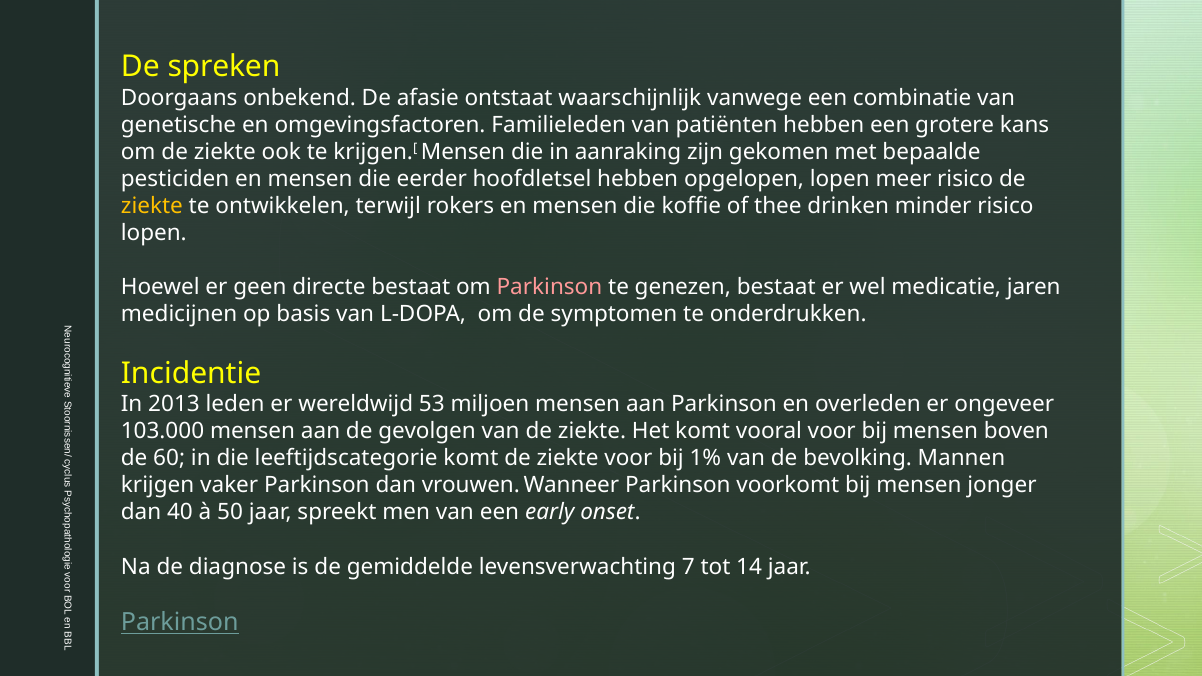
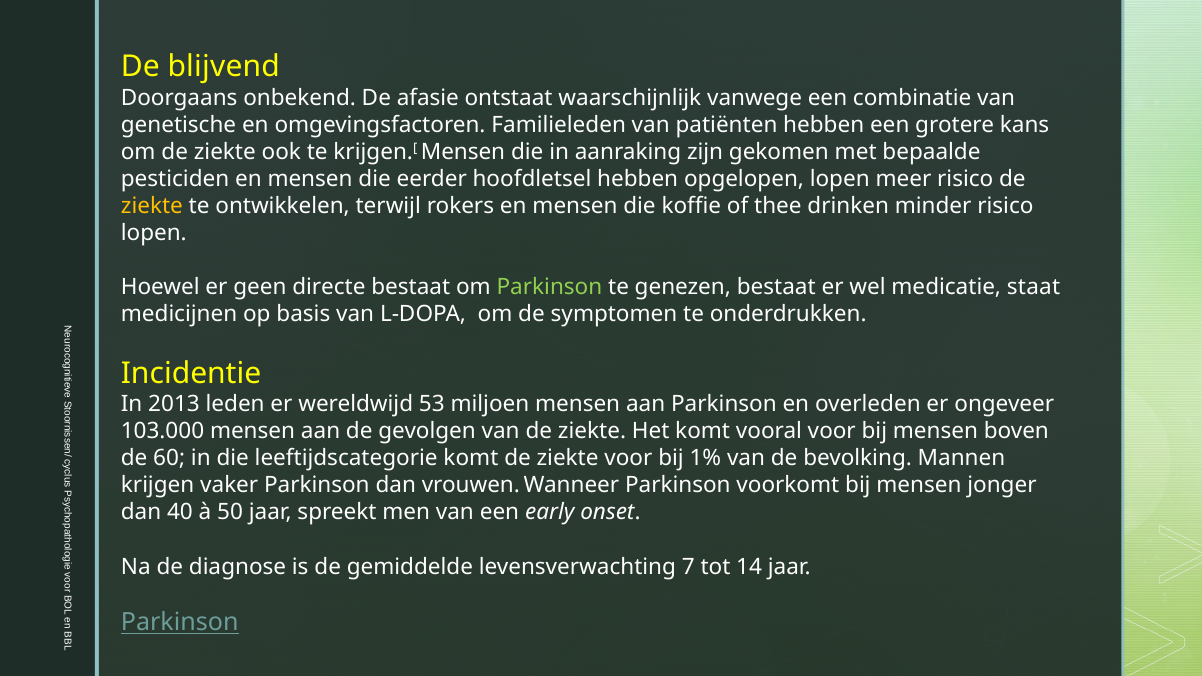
spreken: spreken -> blijvend
Parkinson at (549, 287) colour: pink -> light green
jaren: jaren -> staat
